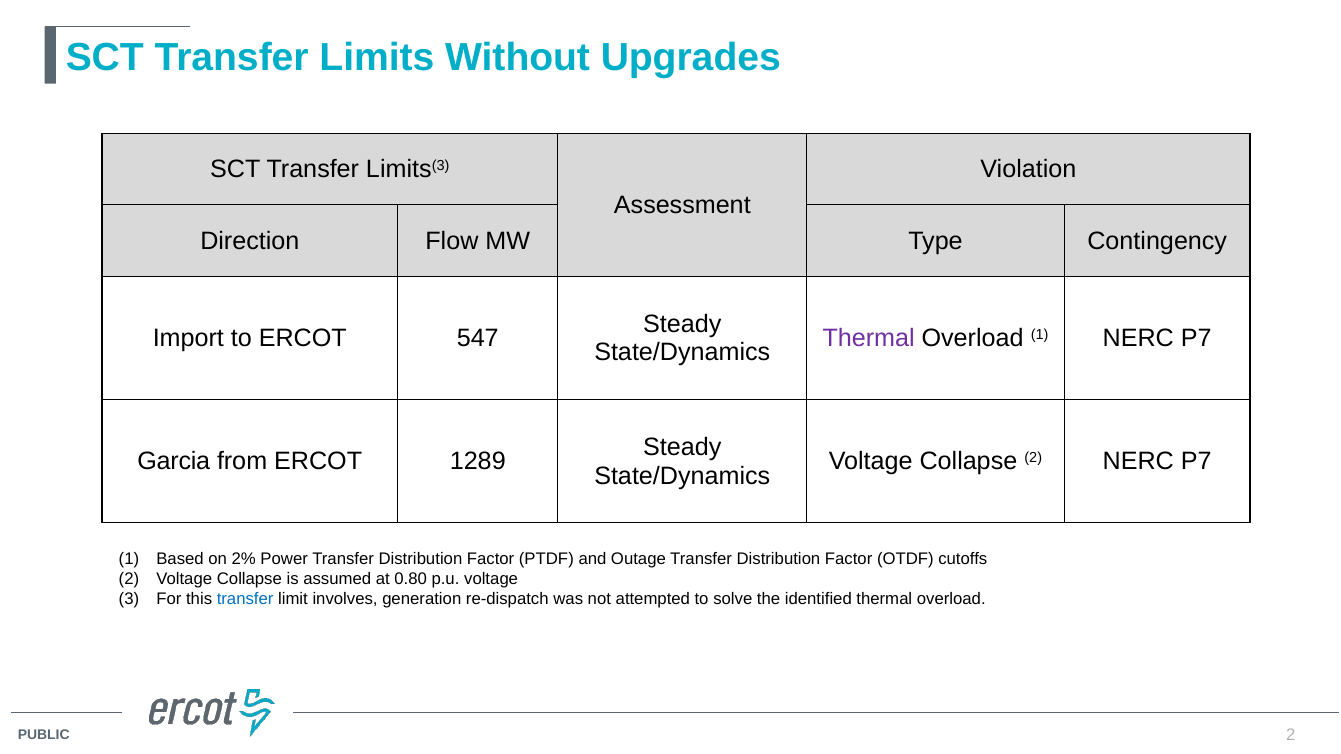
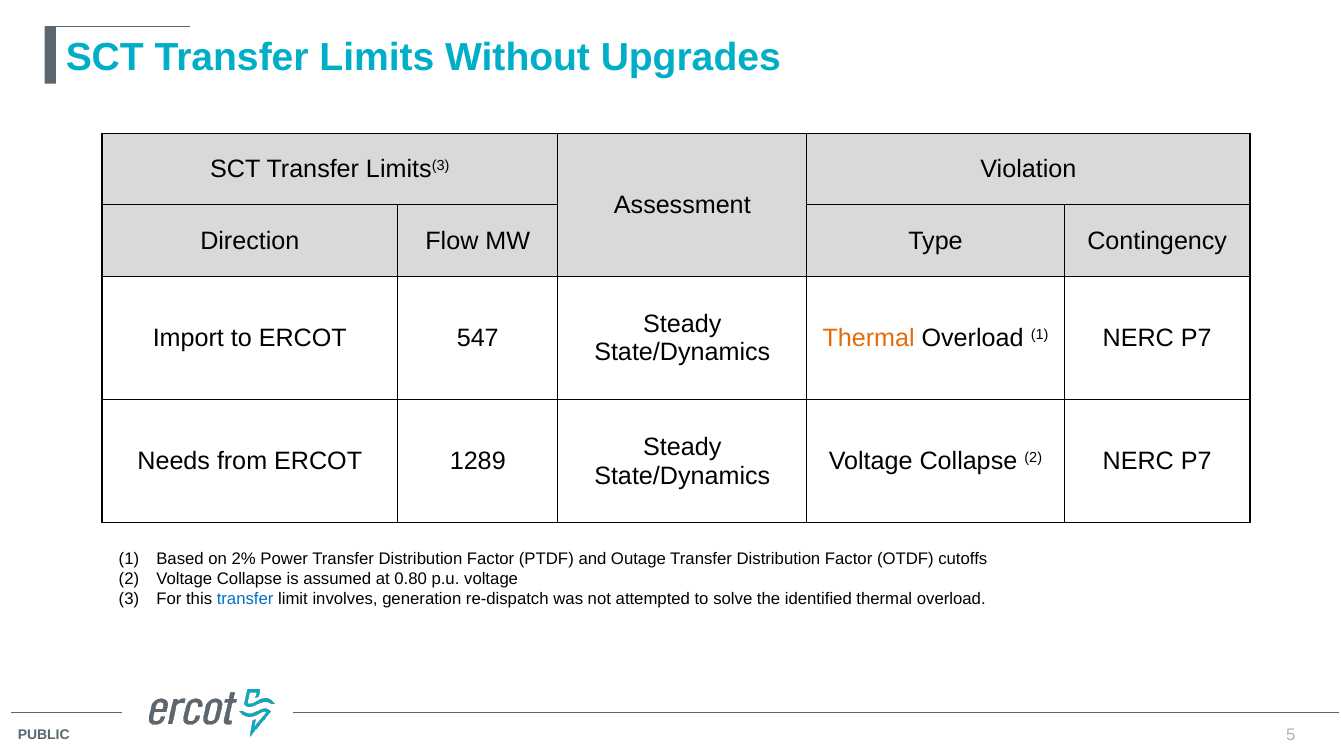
Thermal at (869, 339) colour: purple -> orange
Garcia: Garcia -> Needs
2 at (1291, 735): 2 -> 5
